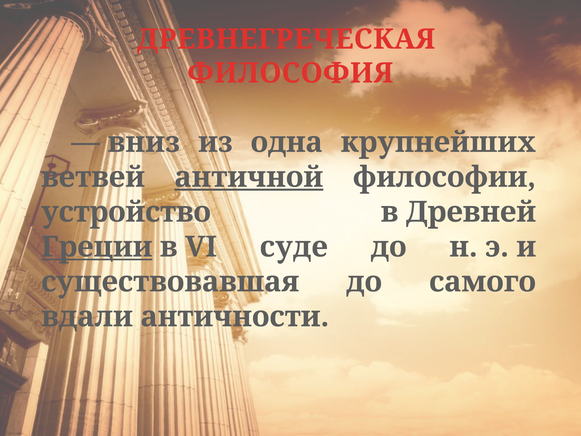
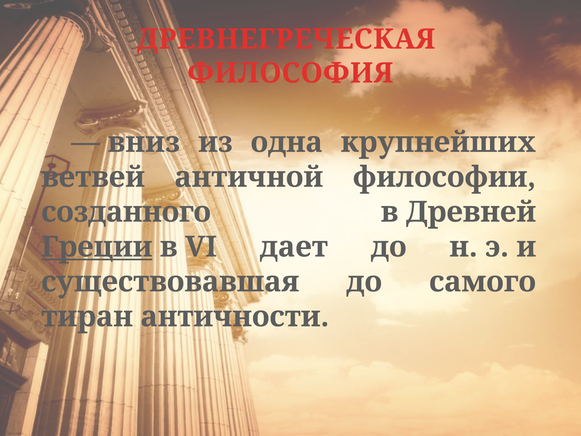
античной underline: present -> none
устройство: устройство -> созданного
суде: суде -> дает
вдали: вдали -> тиран
